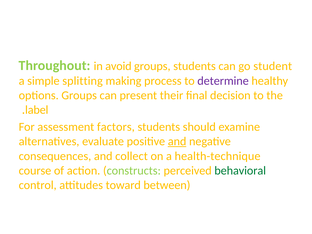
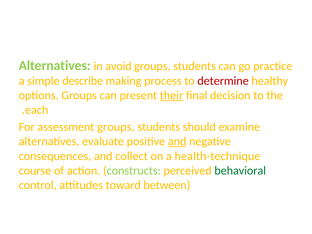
Throughout at (55, 65): Throughout -> Alternatives
student: student -> practice
splitting: splitting -> describe
determine colour: purple -> red
their underline: none -> present
label: label -> each
assessment factors: factors -> groups
